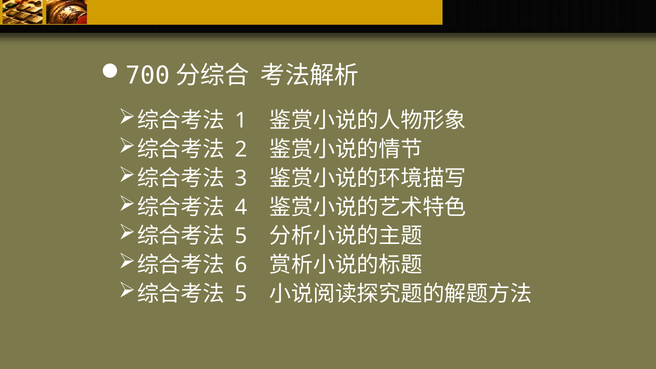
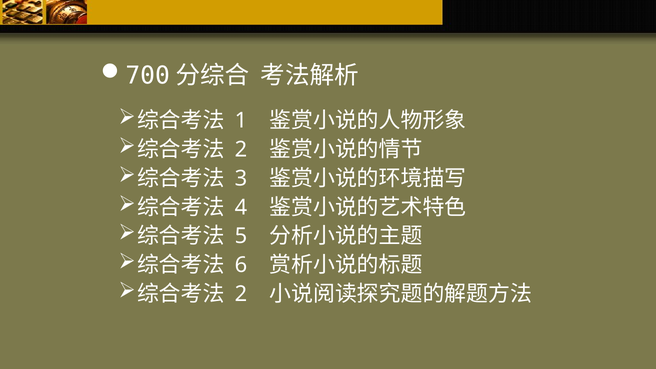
5 at (241, 294): 5 -> 2
